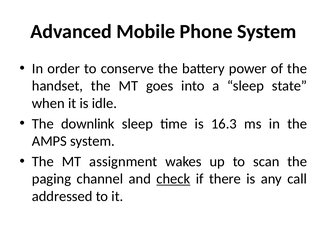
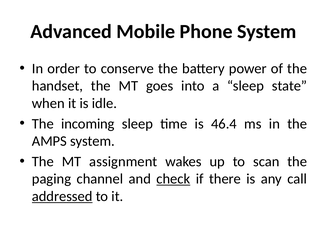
downlink: downlink -> incoming
16.3: 16.3 -> 46.4
addressed underline: none -> present
